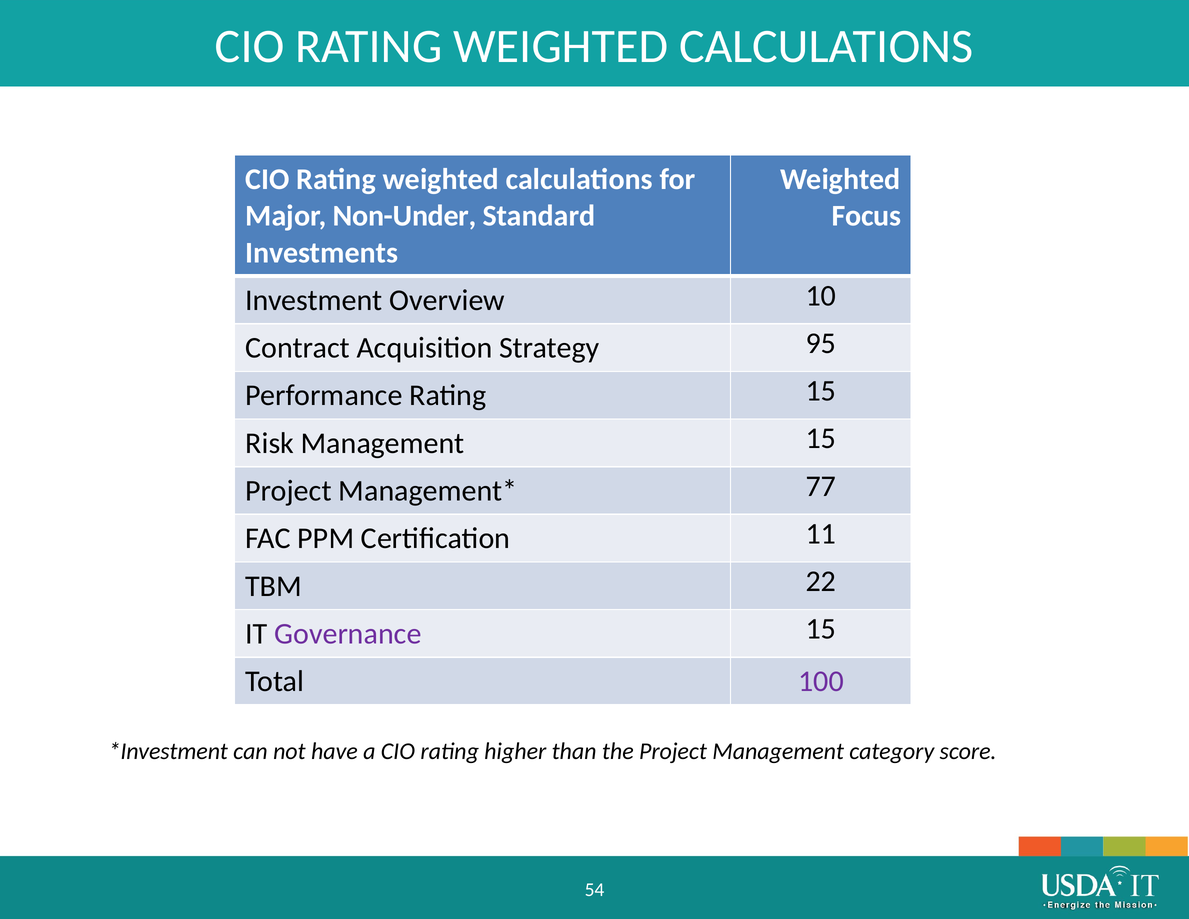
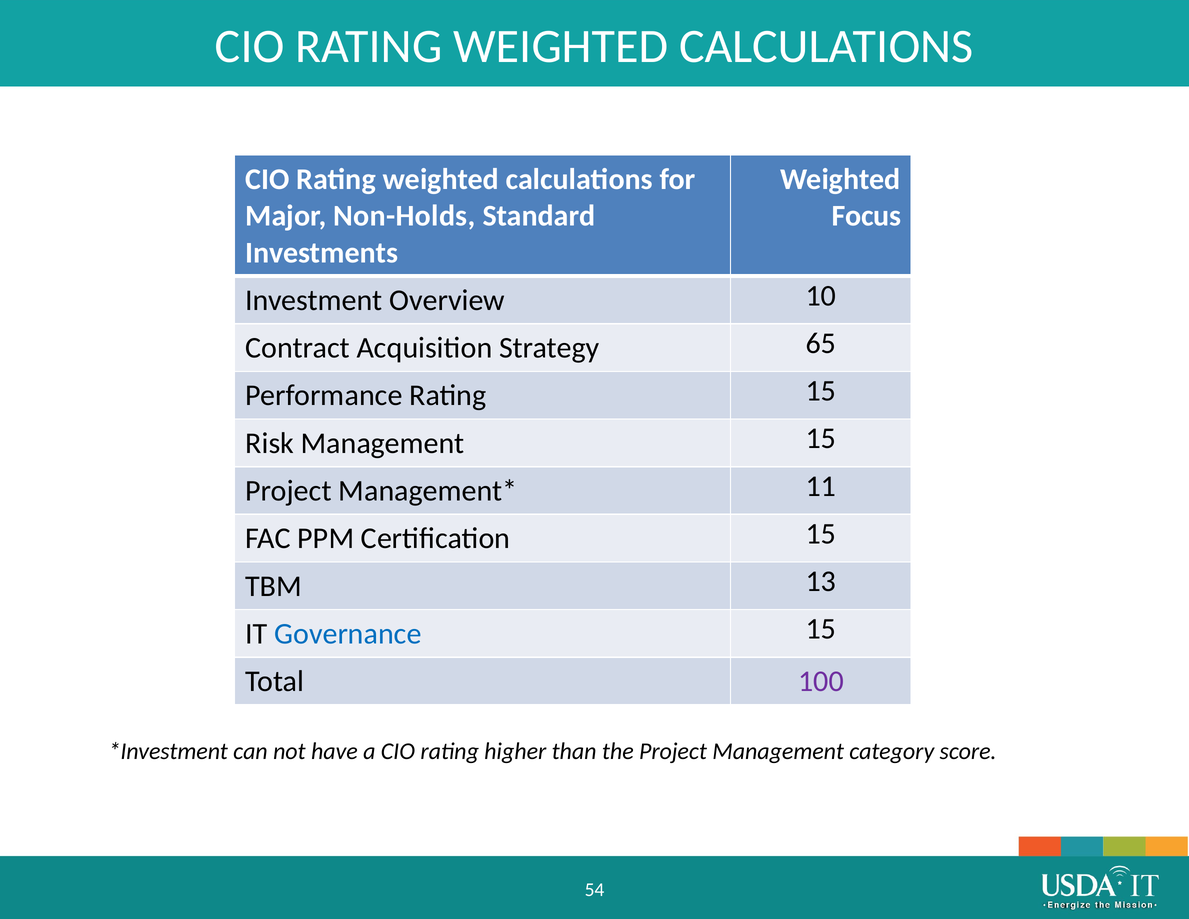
Non-Under: Non-Under -> Non-Holds
95: 95 -> 65
77: 77 -> 11
Certification 11: 11 -> 15
22: 22 -> 13
Governance colour: purple -> blue
